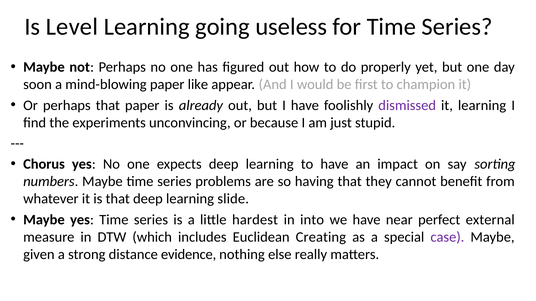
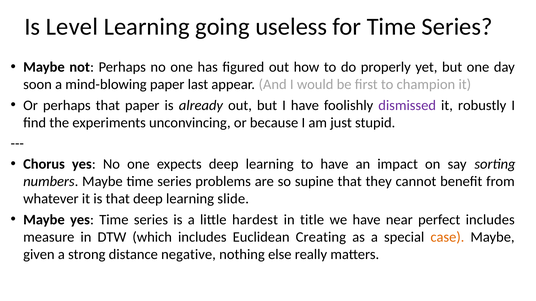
like: like -> last
it learning: learning -> robustly
having: having -> supine
into: into -> title
perfect external: external -> includes
case colour: purple -> orange
evidence: evidence -> negative
